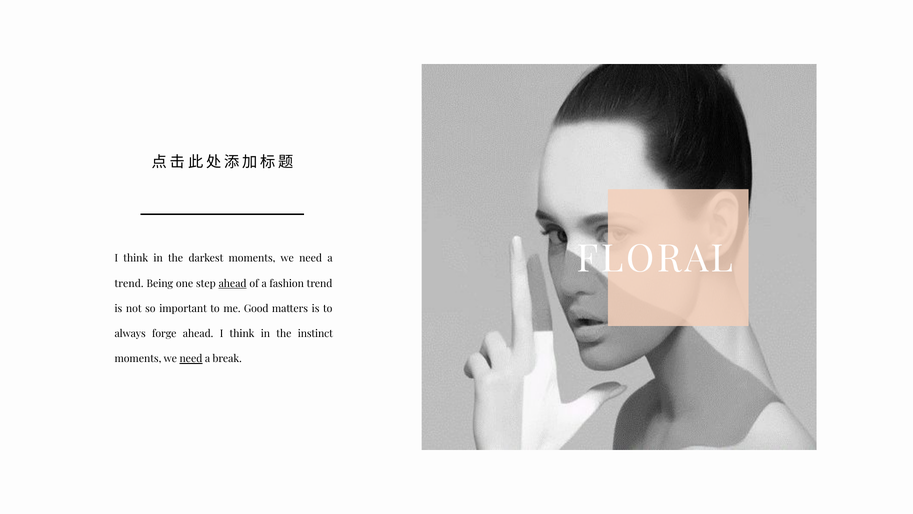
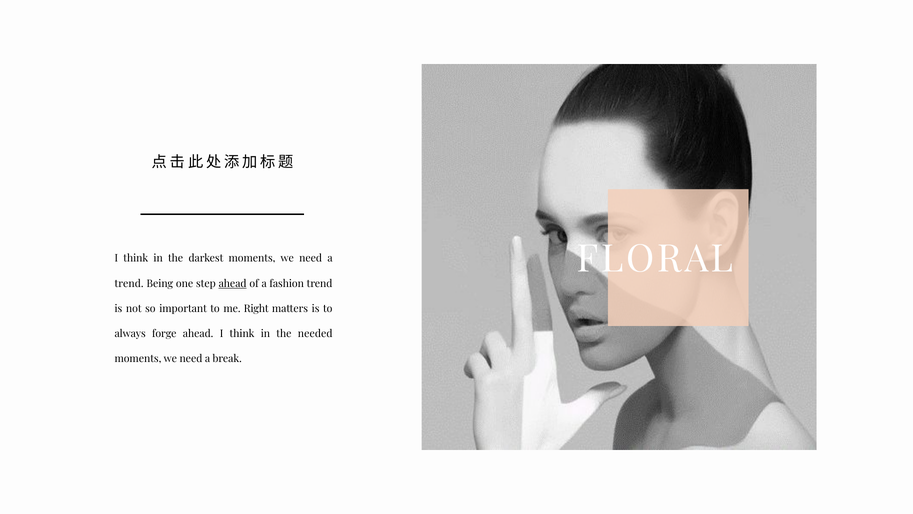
Good: Good -> Right
instinct: instinct -> needed
need at (191, 359) underline: present -> none
